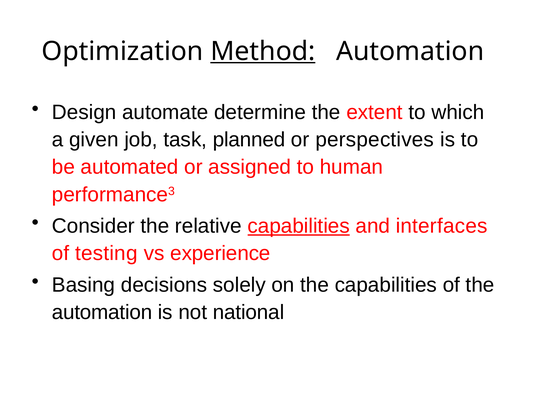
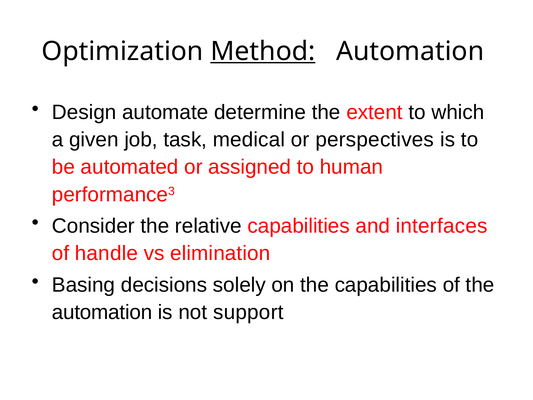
planned: planned -> medical
capabilities at (299, 226) underline: present -> none
testing: testing -> handle
experience: experience -> elimination
national: national -> support
